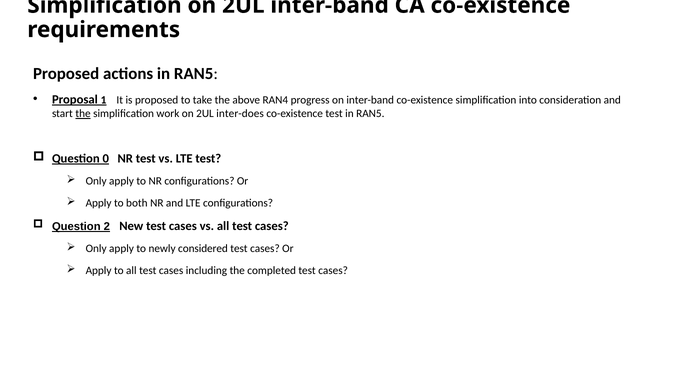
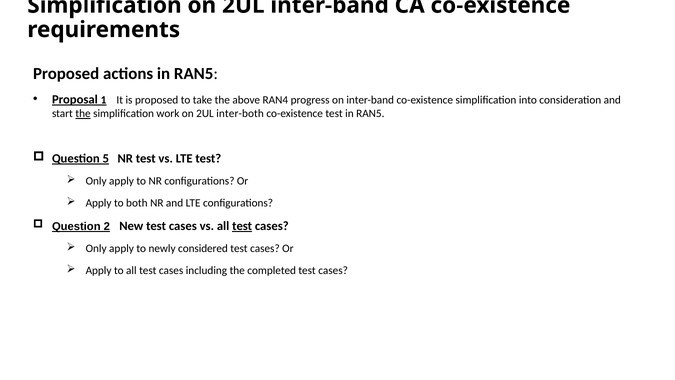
inter-does: inter-does -> inter-both
0: 0 -> 5
test at (242, 226) underline: none -> present
